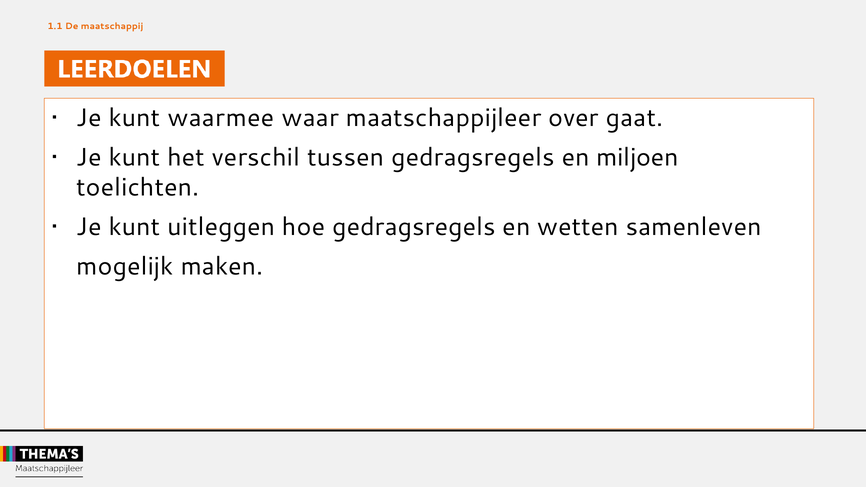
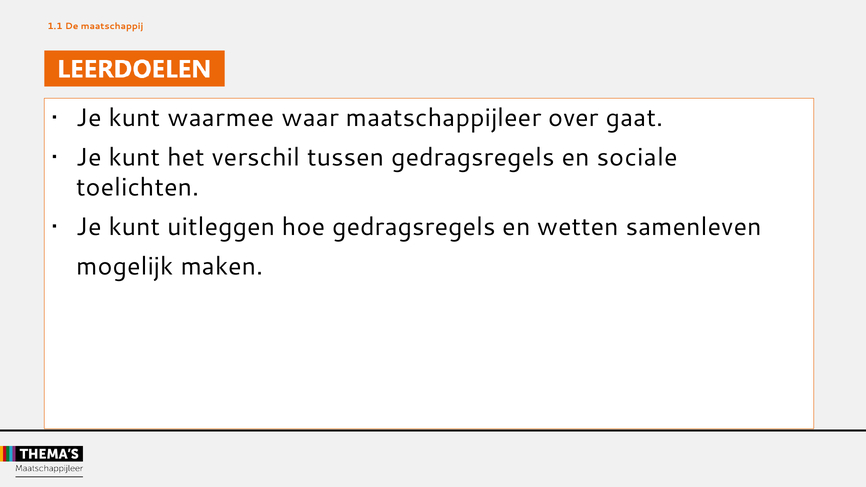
miljoen: miljoen -> sociale
